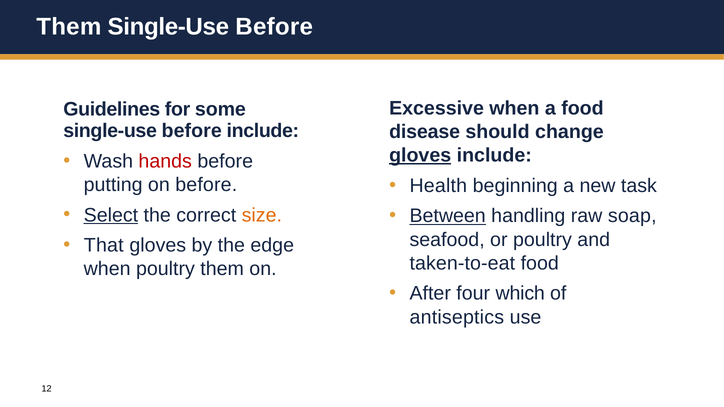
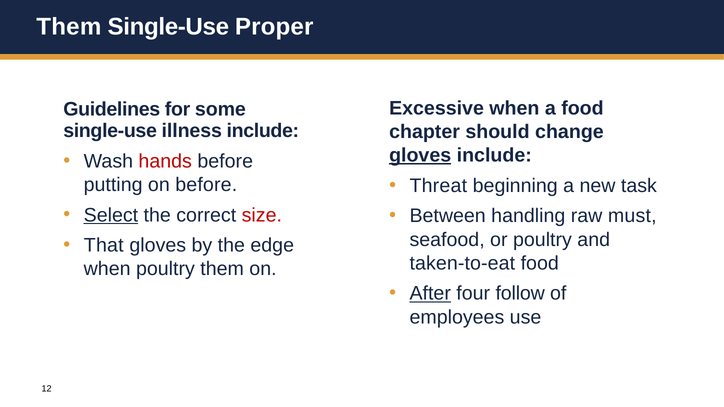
Before at (274, 27): Before -> Proper
before at (192, 131): before -> illness
disease: disease -> chapter
Health: Health -> Threat
size colour: orange -> red
Between underline: present -> none
soap: soap -> must
After underline: none -> present
which: which -> follow
antiseptics: antiseptics -> employees
